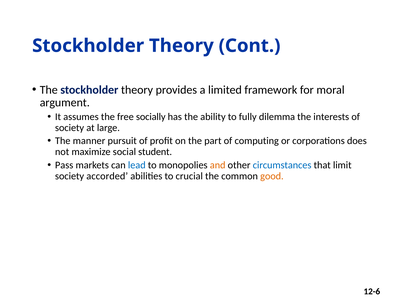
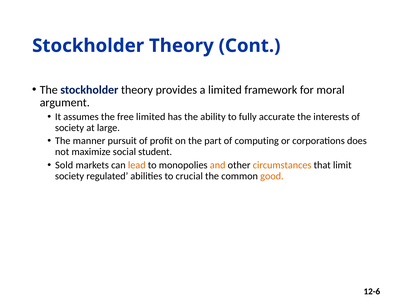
free socially: socially -> limited
dilemma: dilemma -> accurate
Pass: Pass -> Sold
lead colour: blue -> orange
circumstances colour: blue -> orange
accorded: accorded -> regulated
